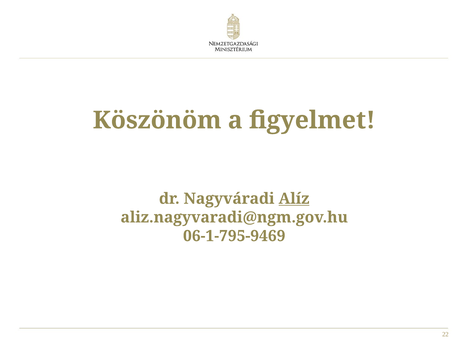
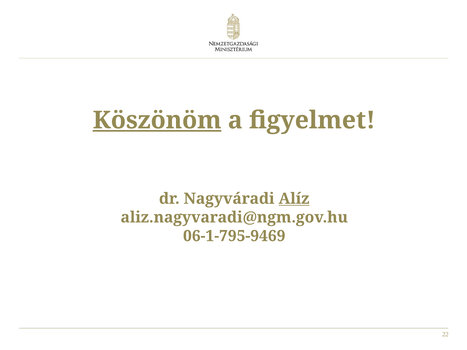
Köszönöm underline: none -> present
